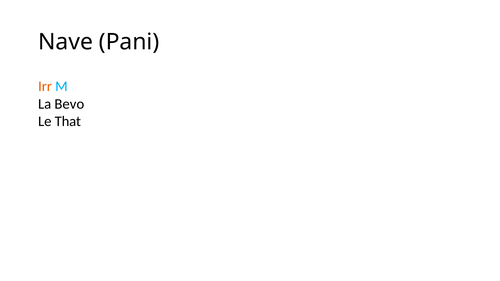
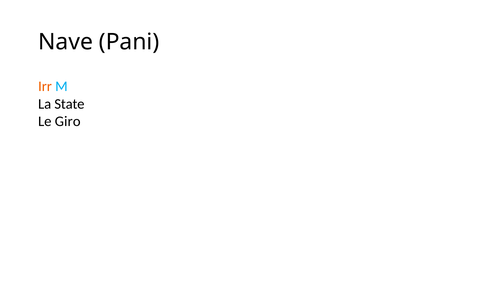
Bevo: Bevo -> State
That: That -> Giro
